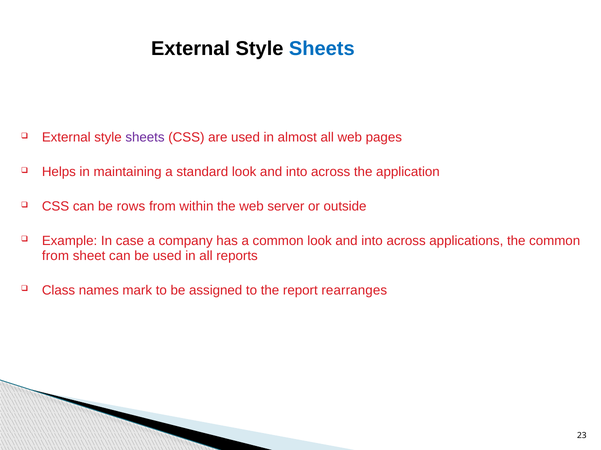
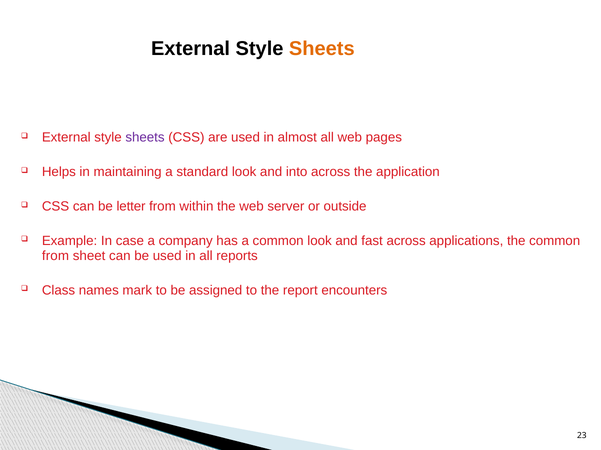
Sheets at (322, 49) colour: blue -> orange
rows: rows -> letter
common look and into: into -> fast
rearranges: rearranges -> encounters
